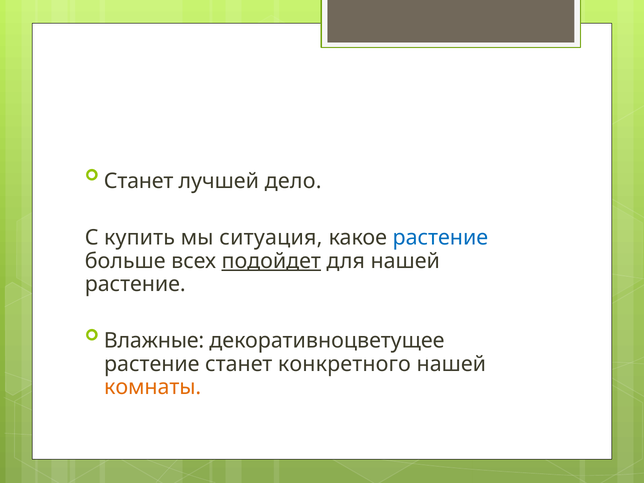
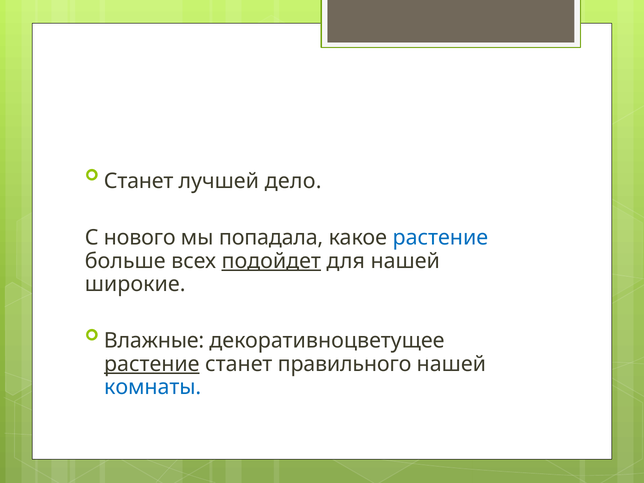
купить: купить -> нового
ситуация: ситуация -> попадала
растение at (135, 284): растение -> широкие
растение at (152, 364) underline: none -> present
конкретного: конкретного -> правильного
комнаты colour: orange -> blue
